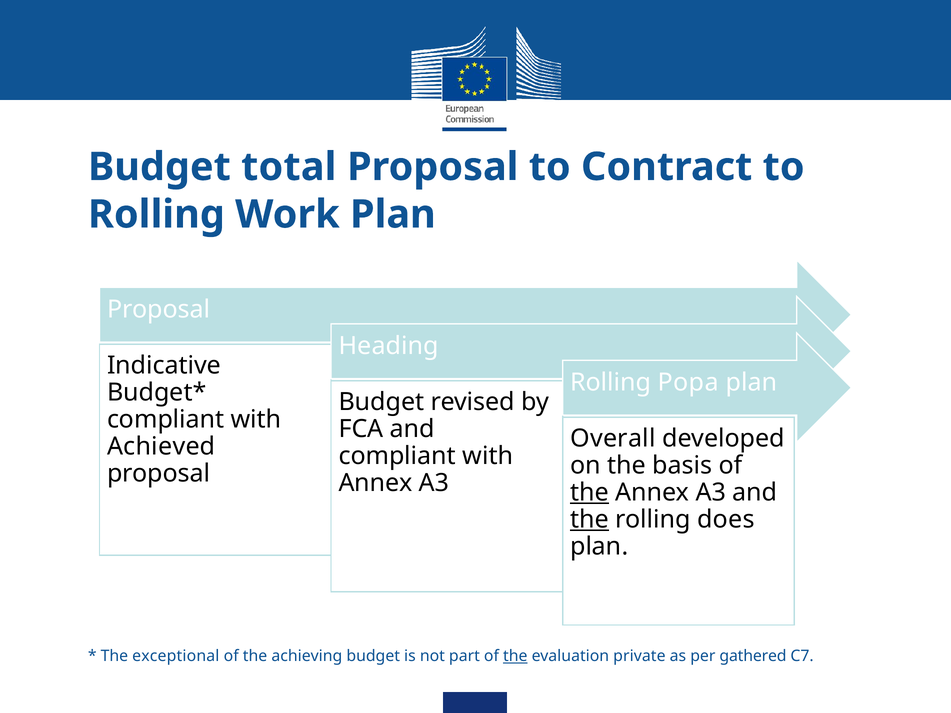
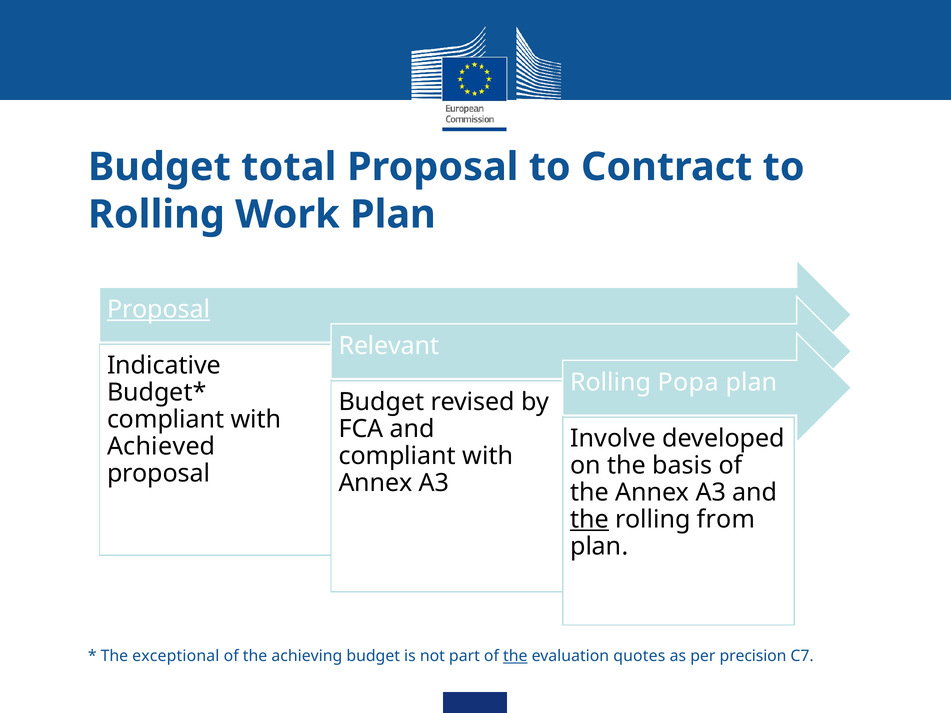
Proposal at (159, 310) underline: none -> present
Heading: Heading -> Relevant
Overall: Overall -> Involve
the at (590, 493) underline: present -> none
does: does -> from
private: private -> quotes
gathered: gathered -> precision
